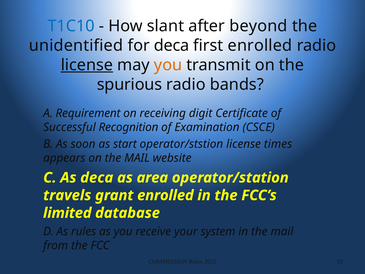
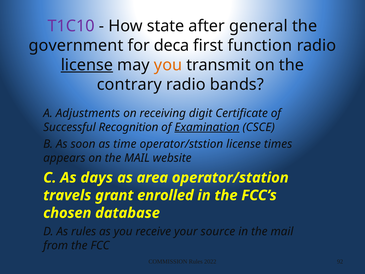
T1C10 colour: blue -> purple
slant: slant -> state
beyond: beyond -> general
unidentified: unidentified -> government
first enrolled: enrolled -> function
spurious: spurious -> contrary
Requirement: Requirement -> Adjustments
Examination underline: none -> present
start: start -> time
As deca: deca -> days
limited: limited -> chosen
system: system -> source
